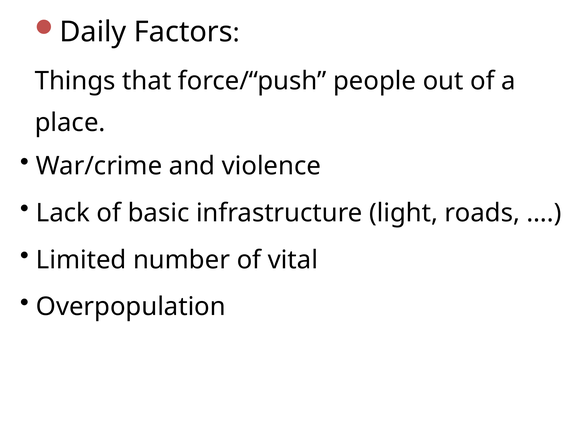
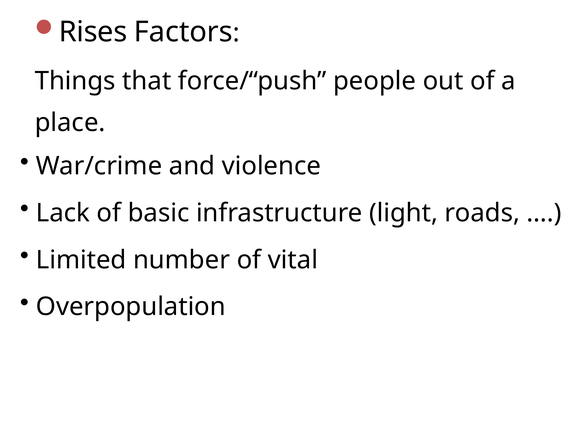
Daily: Daily -> Rises
